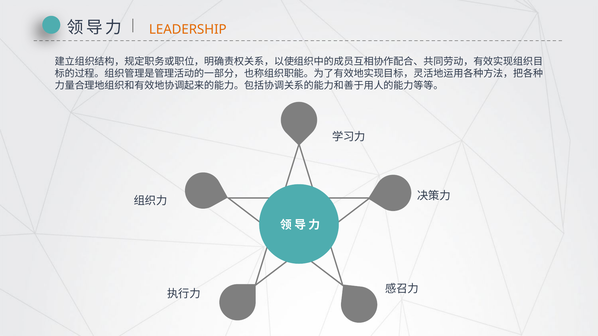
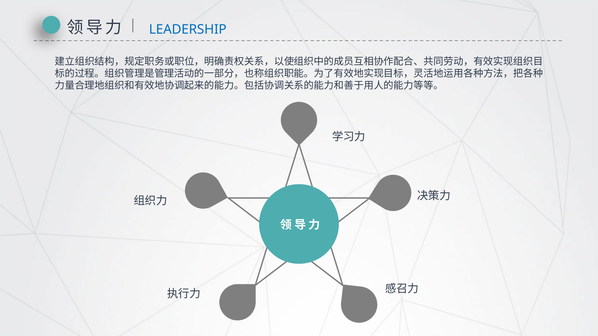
LEADERSHIP colour: orange -> blue
